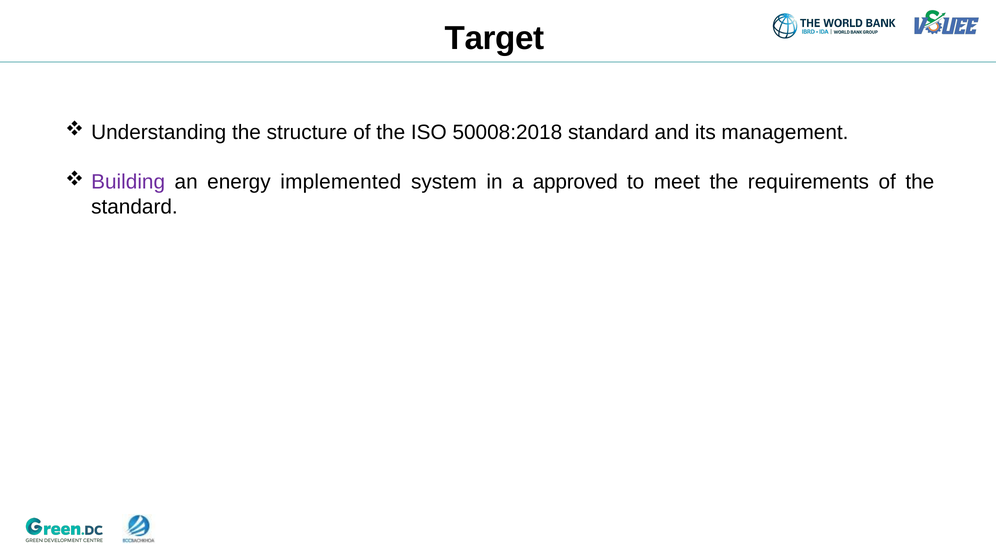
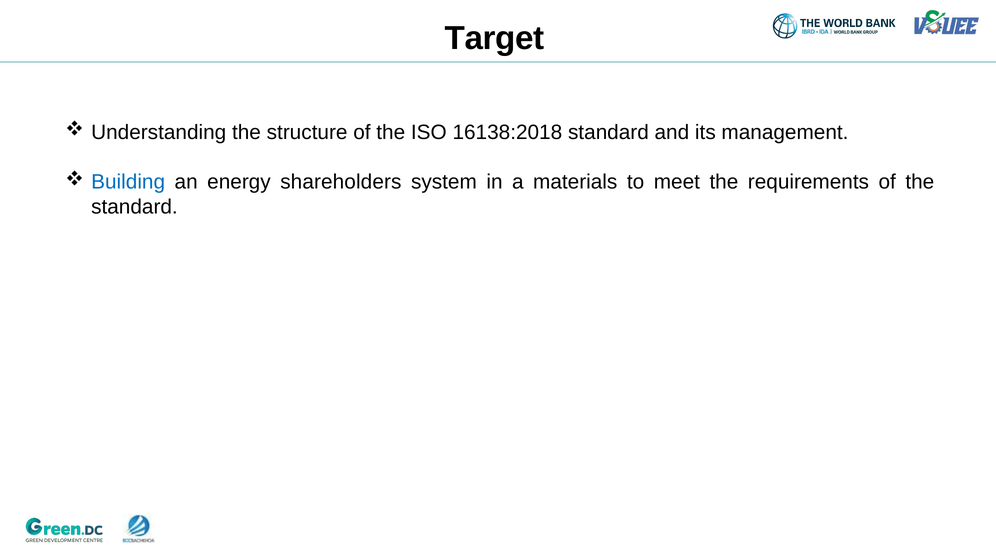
50008:2018: 50008:2018 -> 16138:2018
Building colour: purple -> blue
implemented: implemented -> shareholders
approved: approved -> materials
